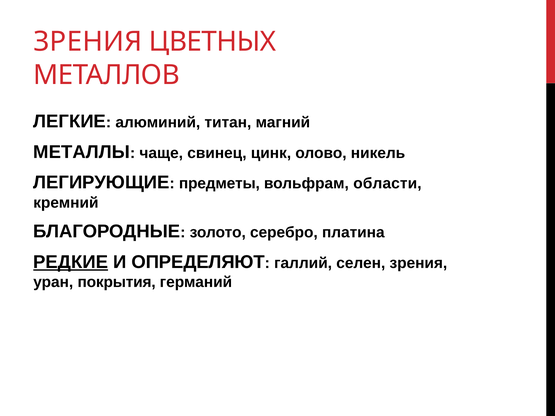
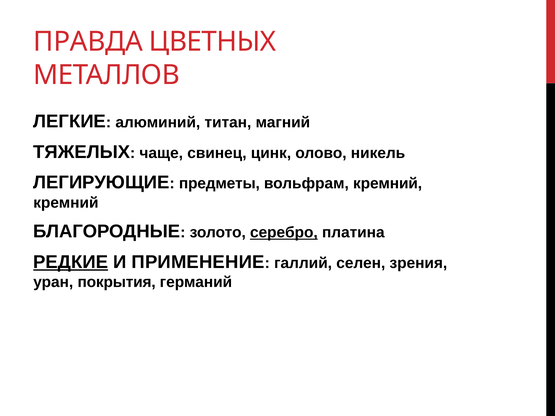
ЗРЕНИЯ at (88, 42): ЗРЕНИЯ -> ПРАВДА
МЕТАЛЛЫ: МЕТАЛЛЫ -> ТЯЖЕЛЫХ
вольфрам области: области -> кремний
серебро underline: none -> present
ОПРЕДЕЛЯЮТ: ОПРЕДЕЛЯЮТ -> ПРИМЕНЕНИЕ
